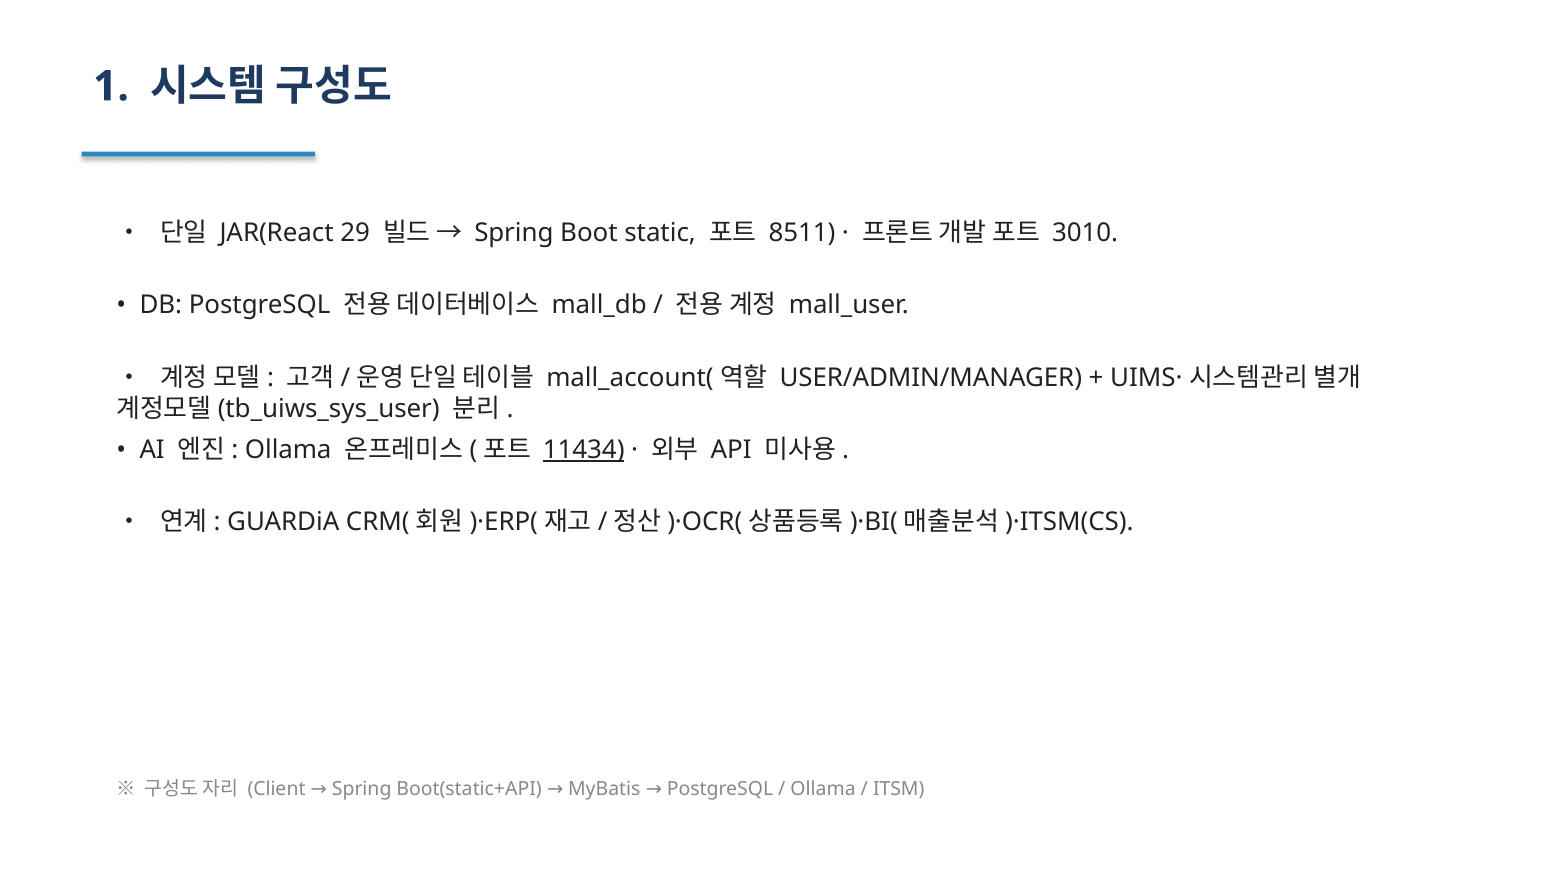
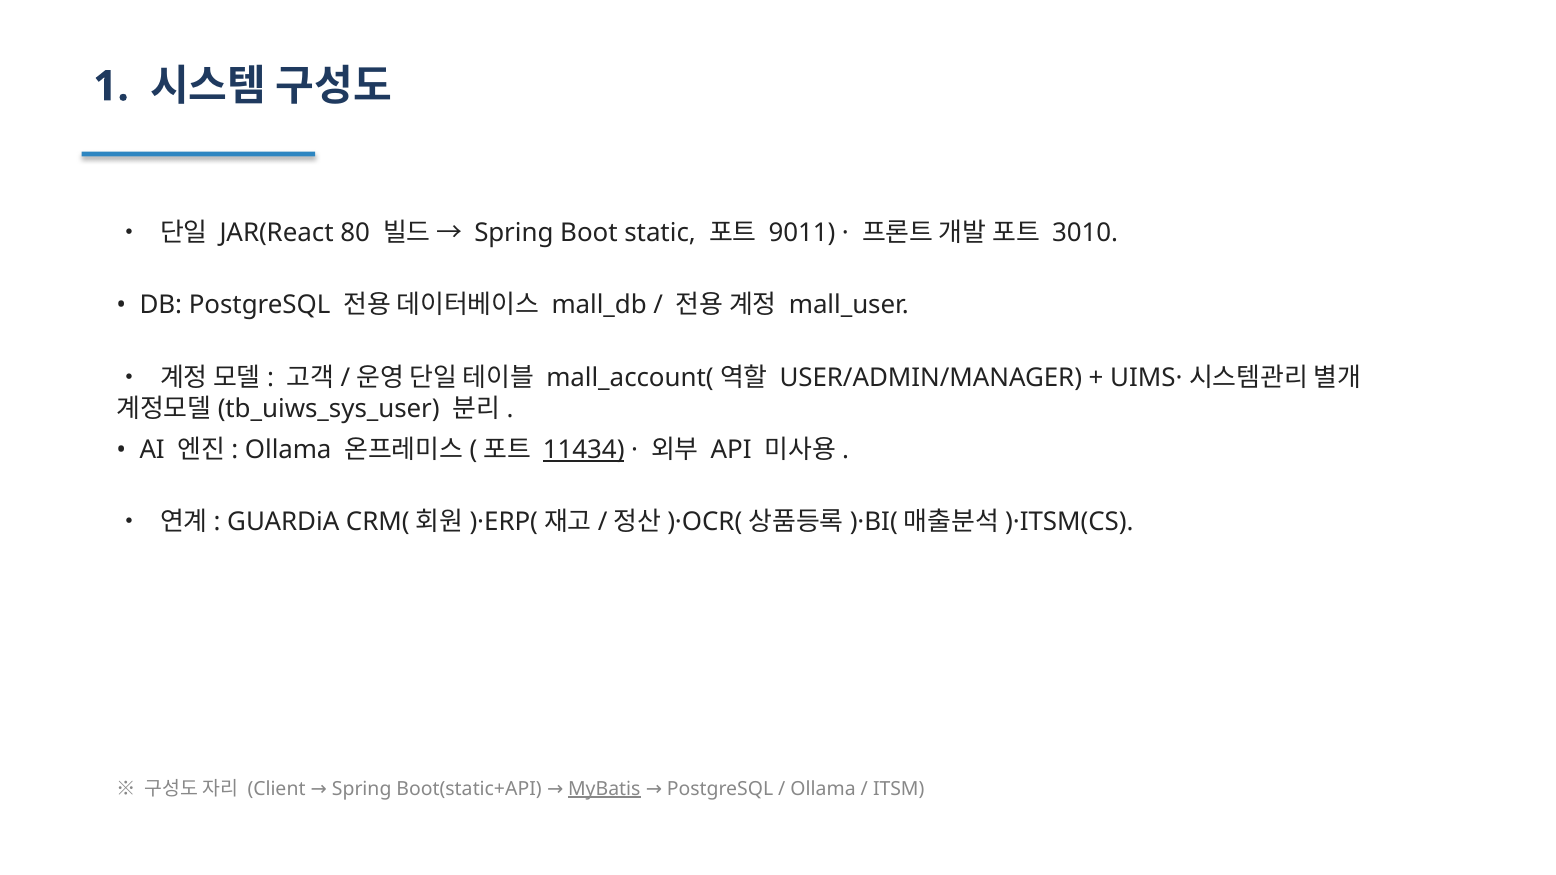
29: 29 -> 80
8511: 8511 -> 9011
MyBatis underline: none -> present
